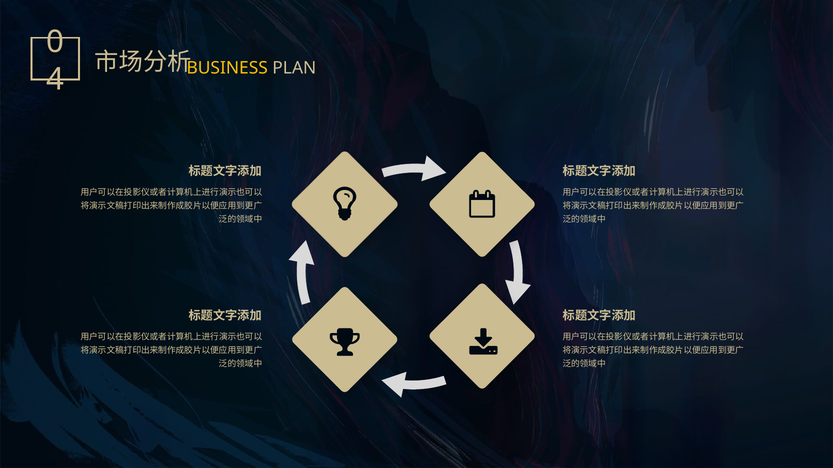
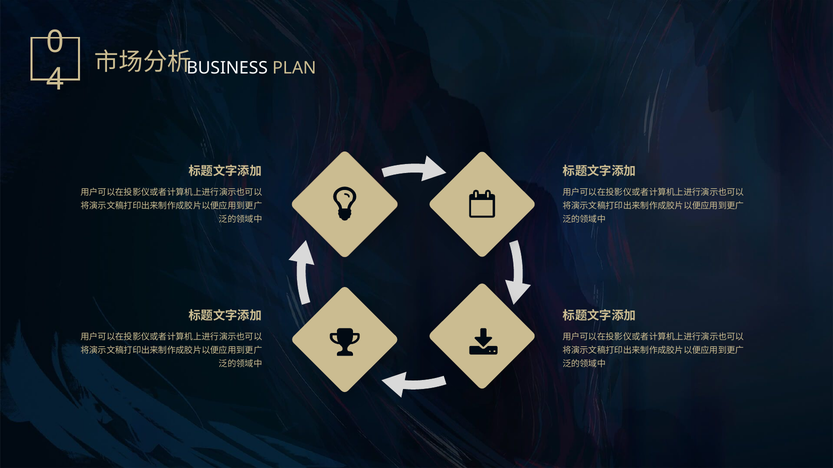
BUSINESS colour: yellow -> white
